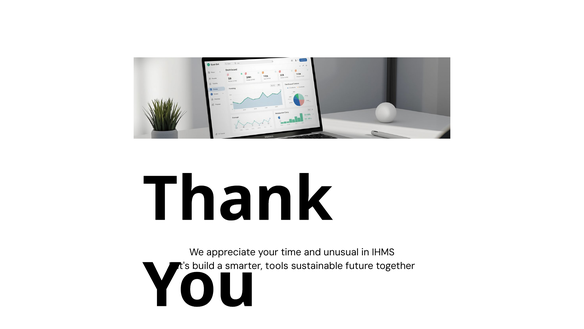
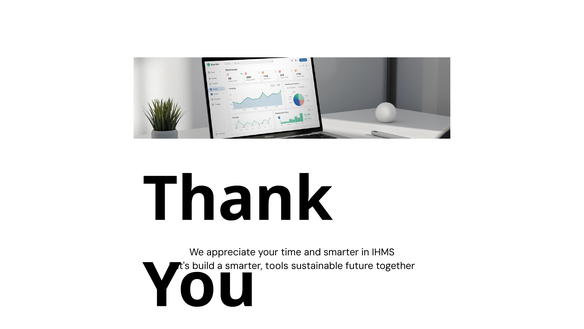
and unusual: unusual -> smarter
